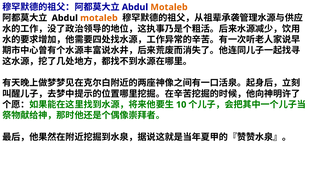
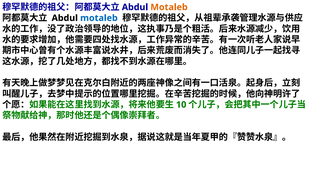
motaleb at (99, 18) colour: orange -> blue
